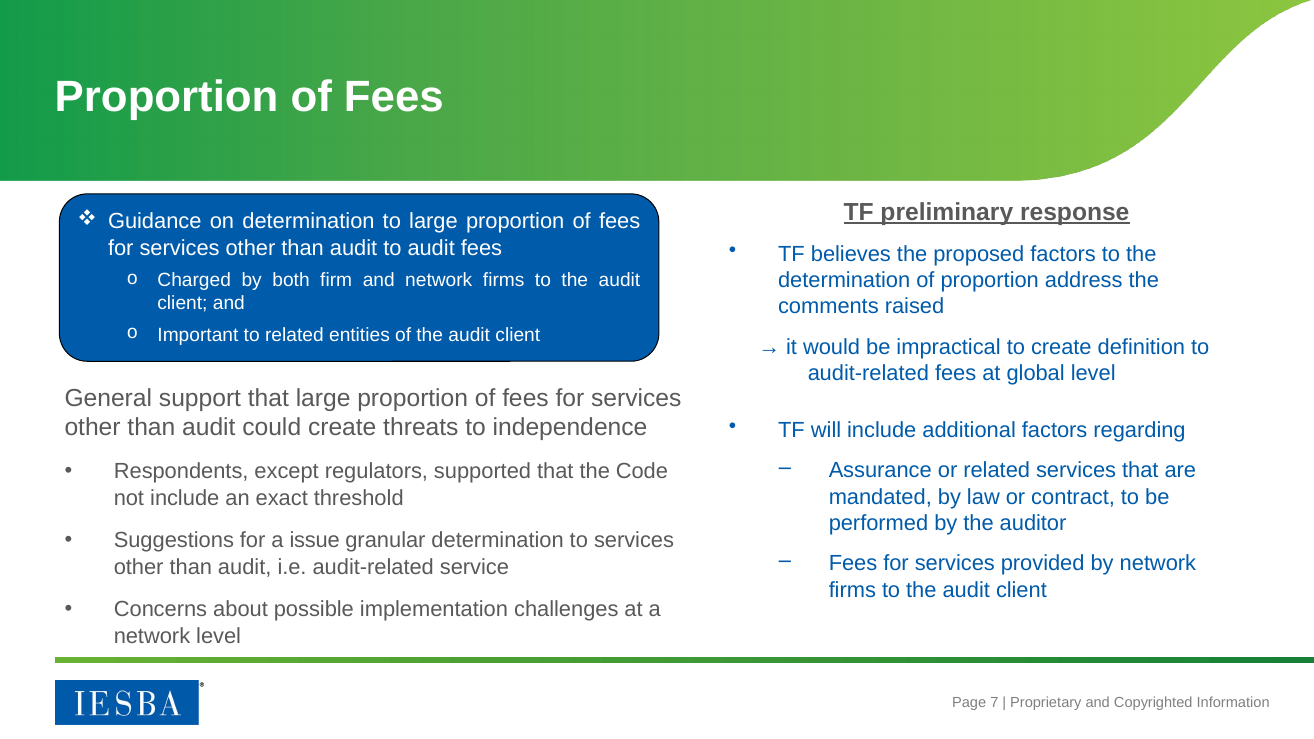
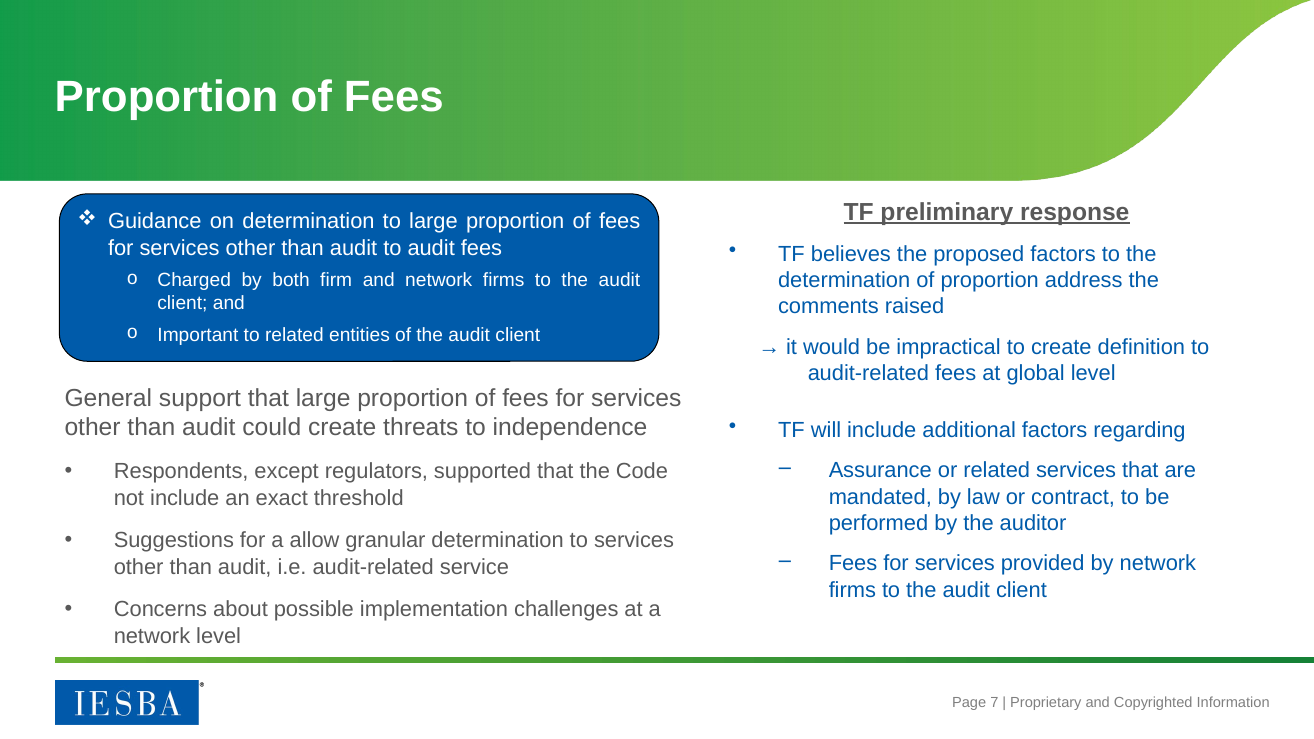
issue: issue -> allow
